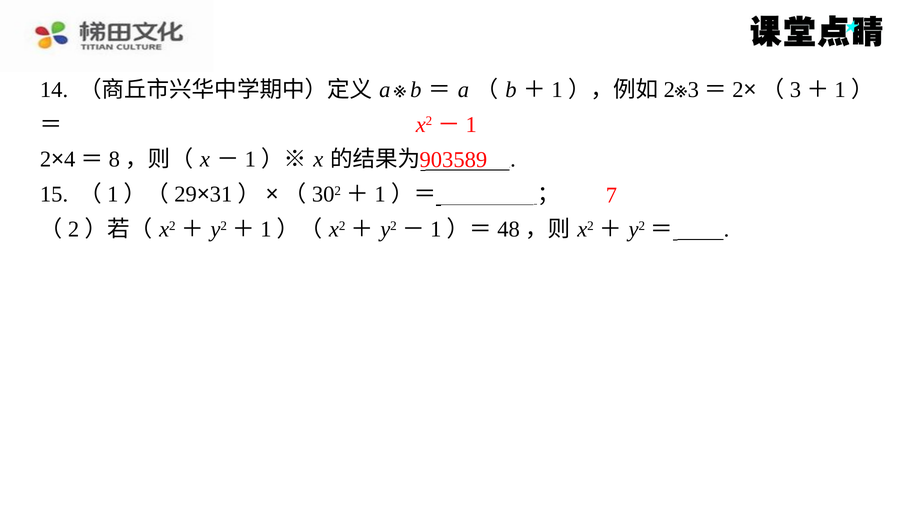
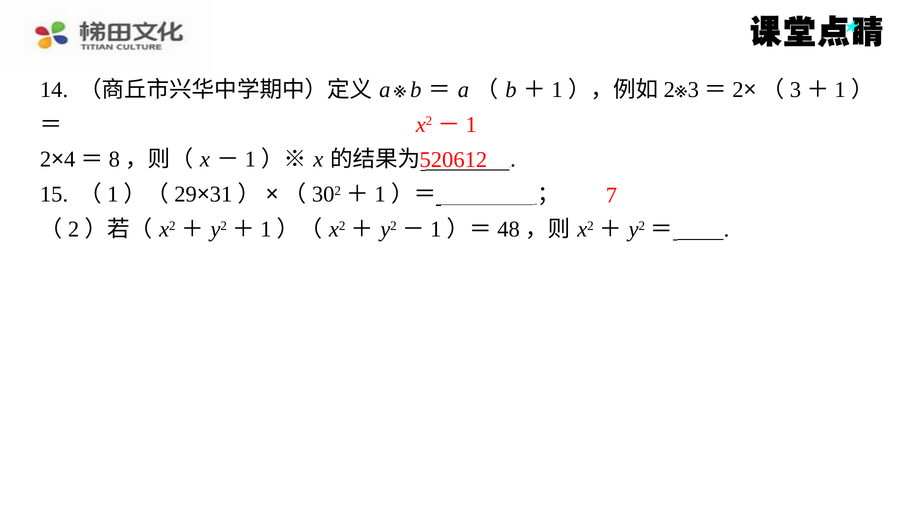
903589: 903589 -> 520612
